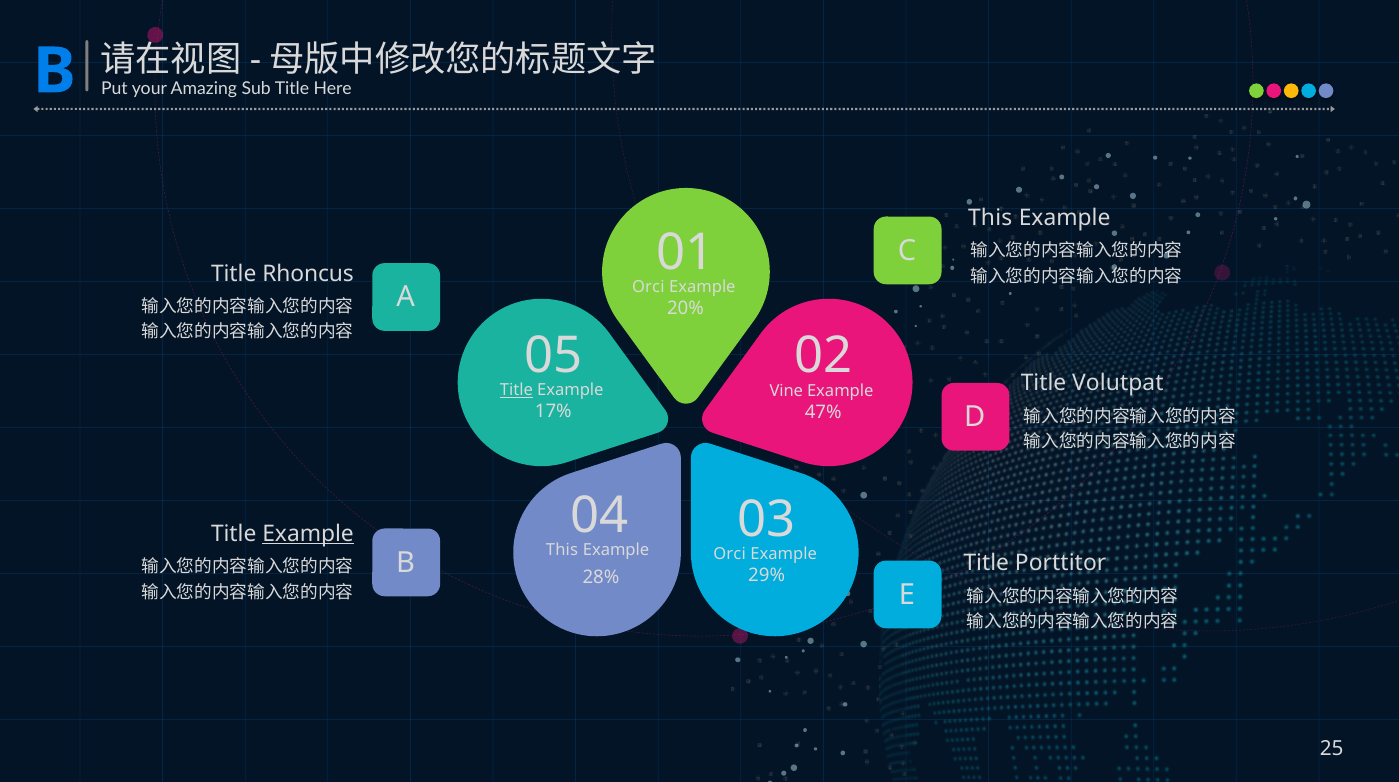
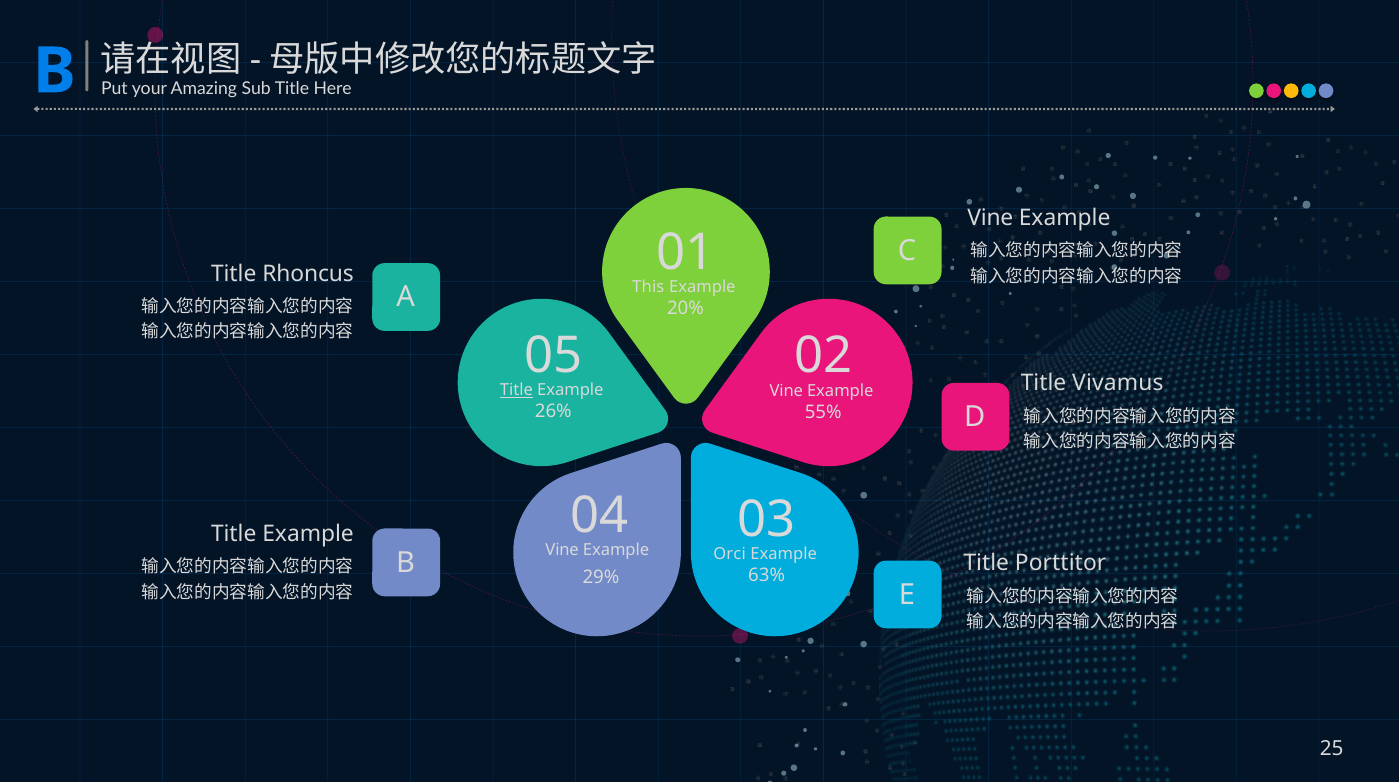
This at (990, 218): This -> Vine
Orci at (648, 287): Orci -> This
Volutpat: Volutpat -> Vivamus
17%: 17% -> 26%
47%: 47% -> 55%
Example at (308, 534) underline: present -> none
This at (562, 550): This -> Vine
29%: 29% -> 63%
28%: 28% -> 29%
